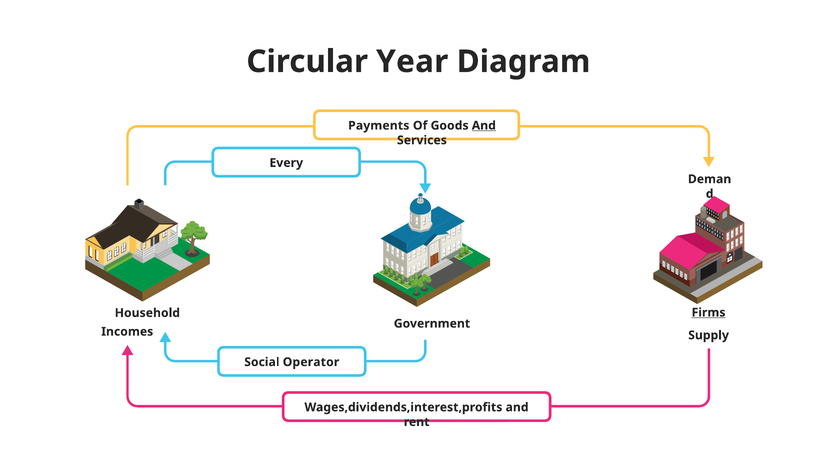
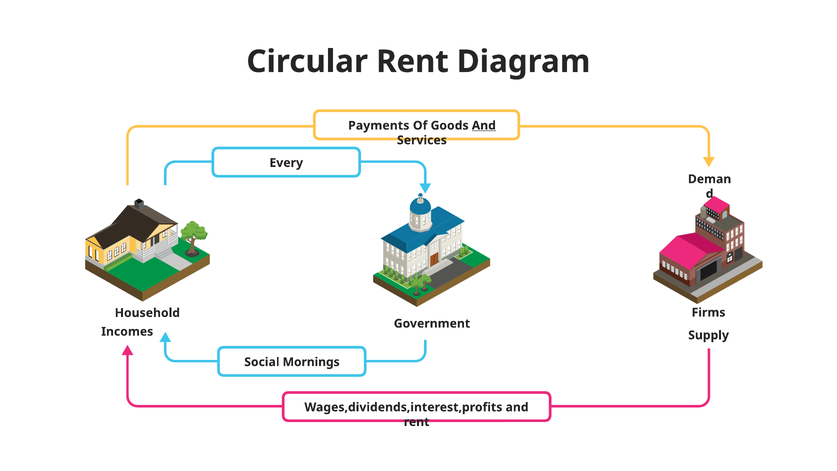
Circular Year: Year -> Rent
Firms underline: present -> none
Operator: Operator -> Mornings
